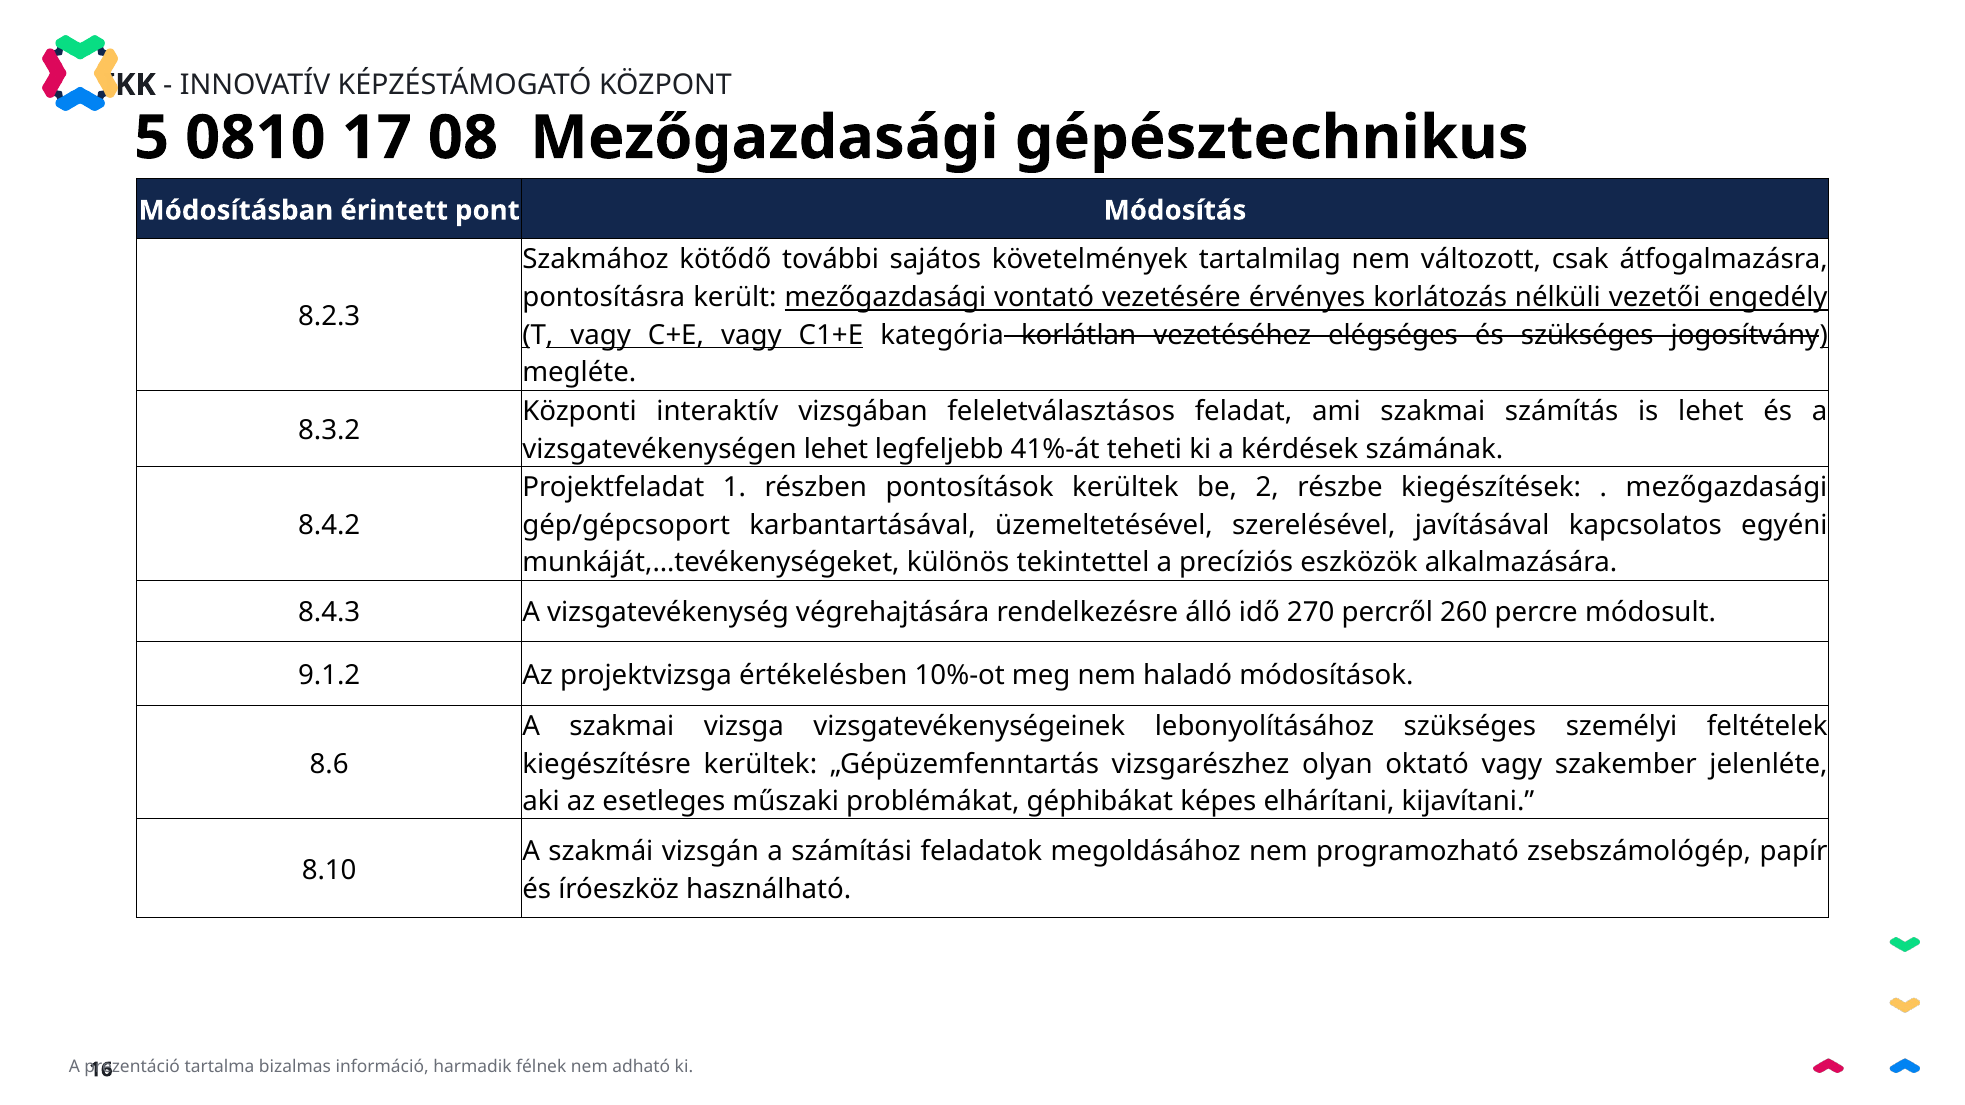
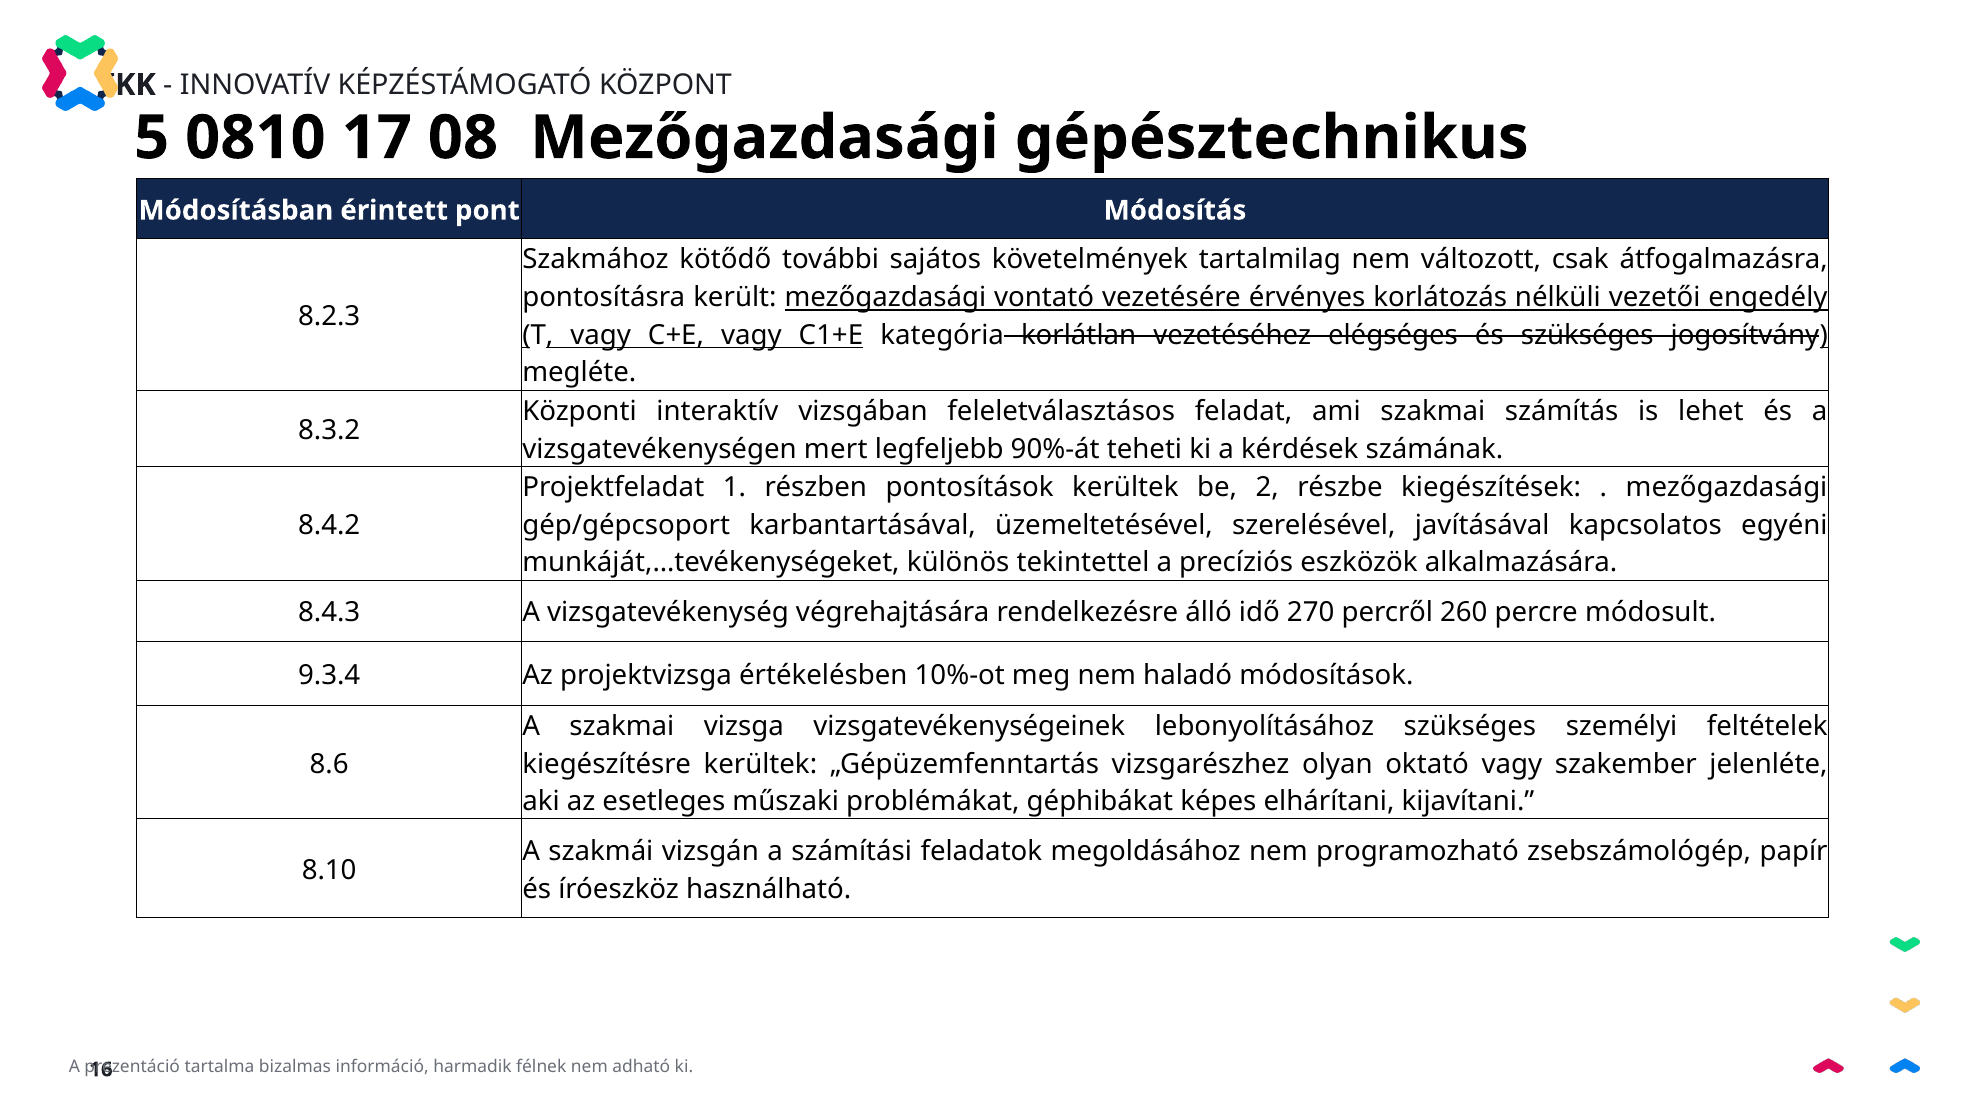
vizsgatevékenységen lehet: lehet -> mert
41%-át: 41%-át -> 90%-át
9.1.2: 9.1.2 -> 9.3.4
